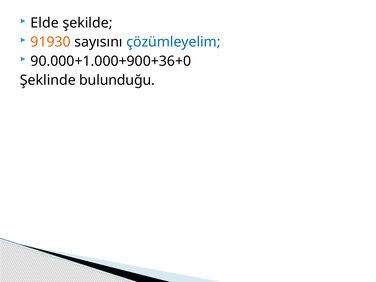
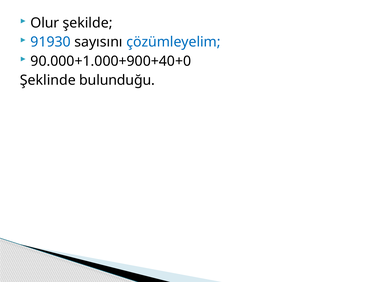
Elde: Elde -> Olur
91930 colour: orange -> blue
90.000+1.000+900+36+0: 90.000+1.000+900+36+0 -> 90.000+1.000+900+40+0
